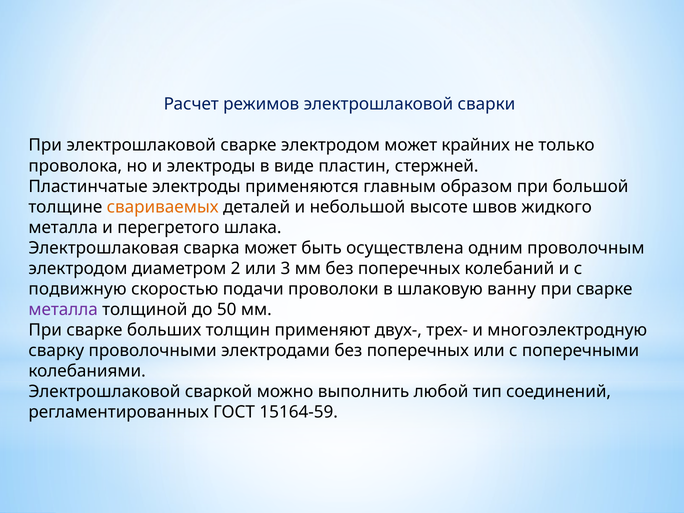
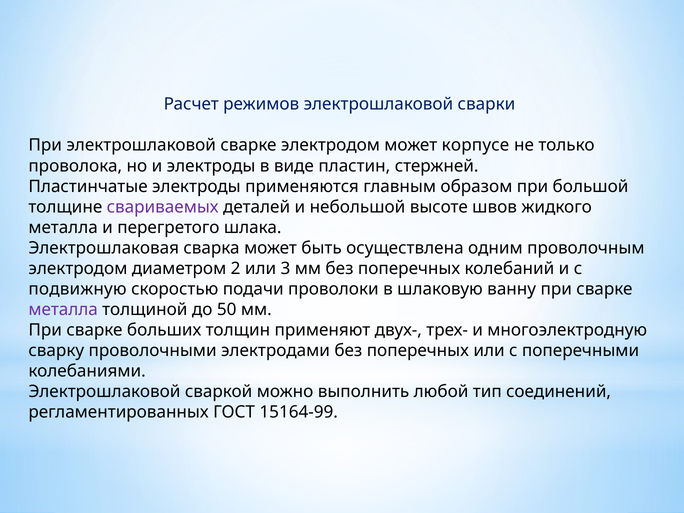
крайних: крайних -> корпусе
свариваемых colour: orange -> purple
15164-59: 15164-59 -> 15164-99
